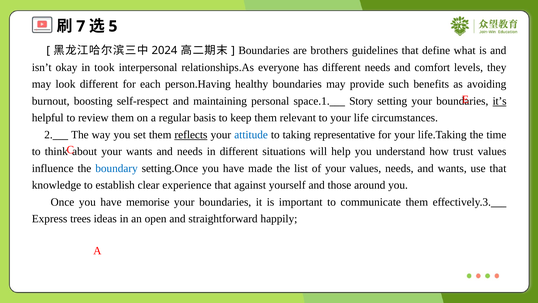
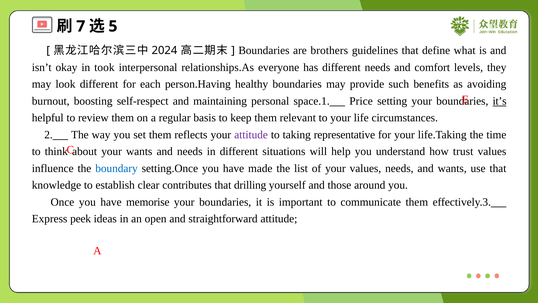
Story: Story -> Price
reflects underline: present -> none
attitude at (251, 135) colour: blue -> purple
experience: experience -> contributes
against: against -> drilling
trees: trees -> peek
straightforward happily: happily -> attitude
